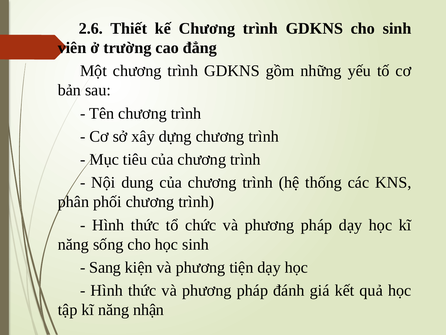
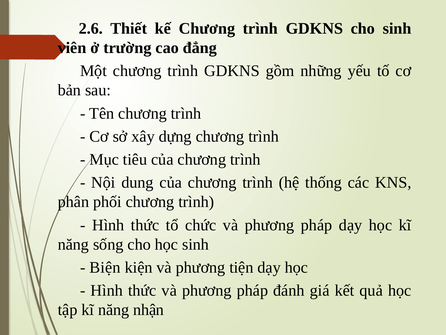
Sang: Sang -> Biện
